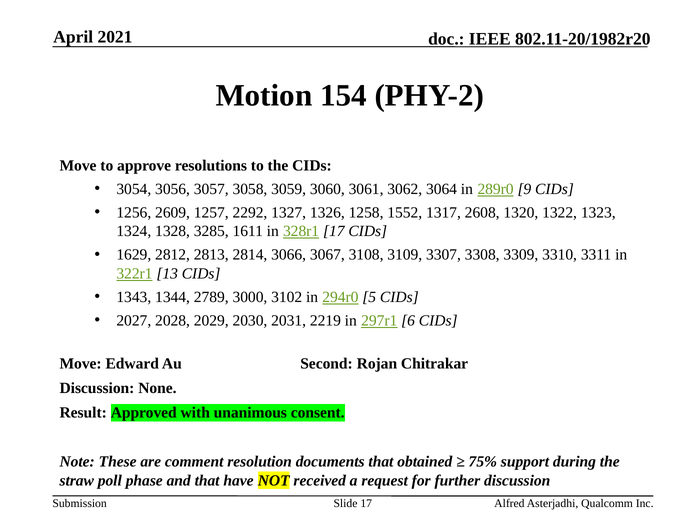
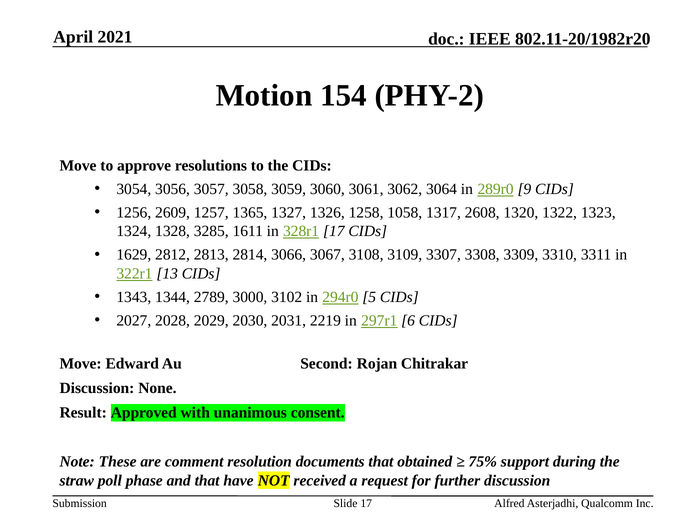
2292: 2292 -> 1365
1552: 1552 -> 1058
